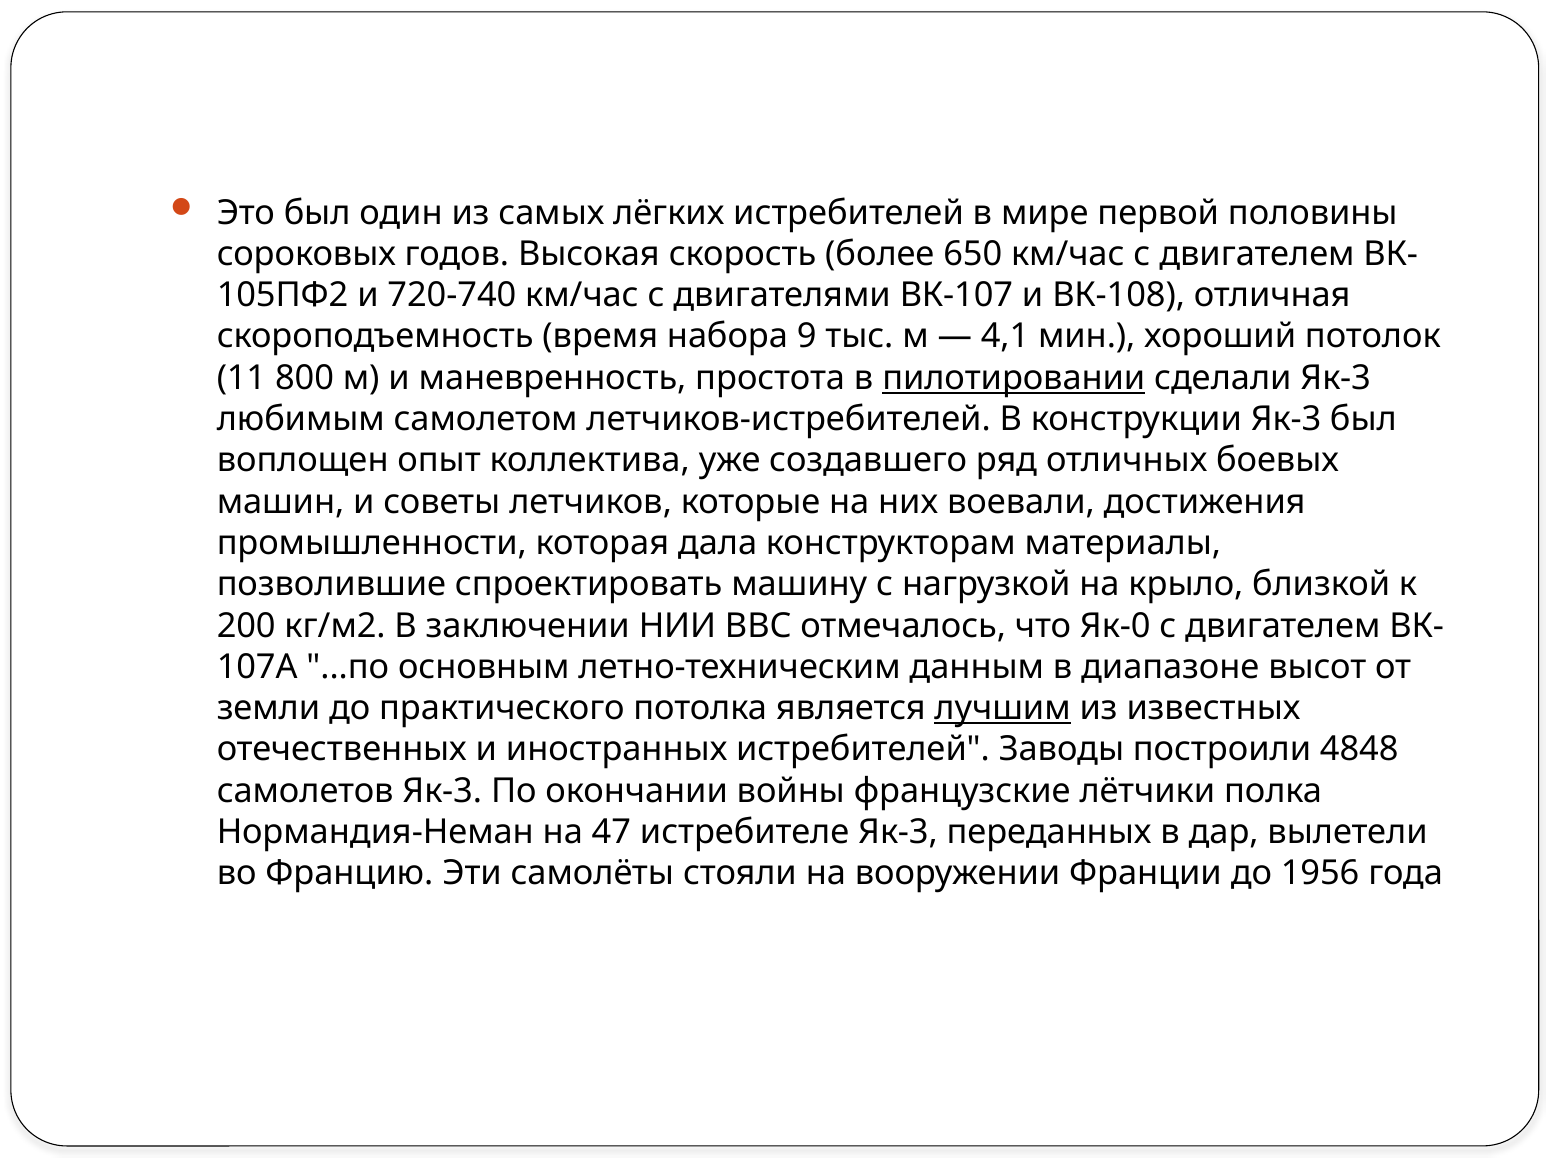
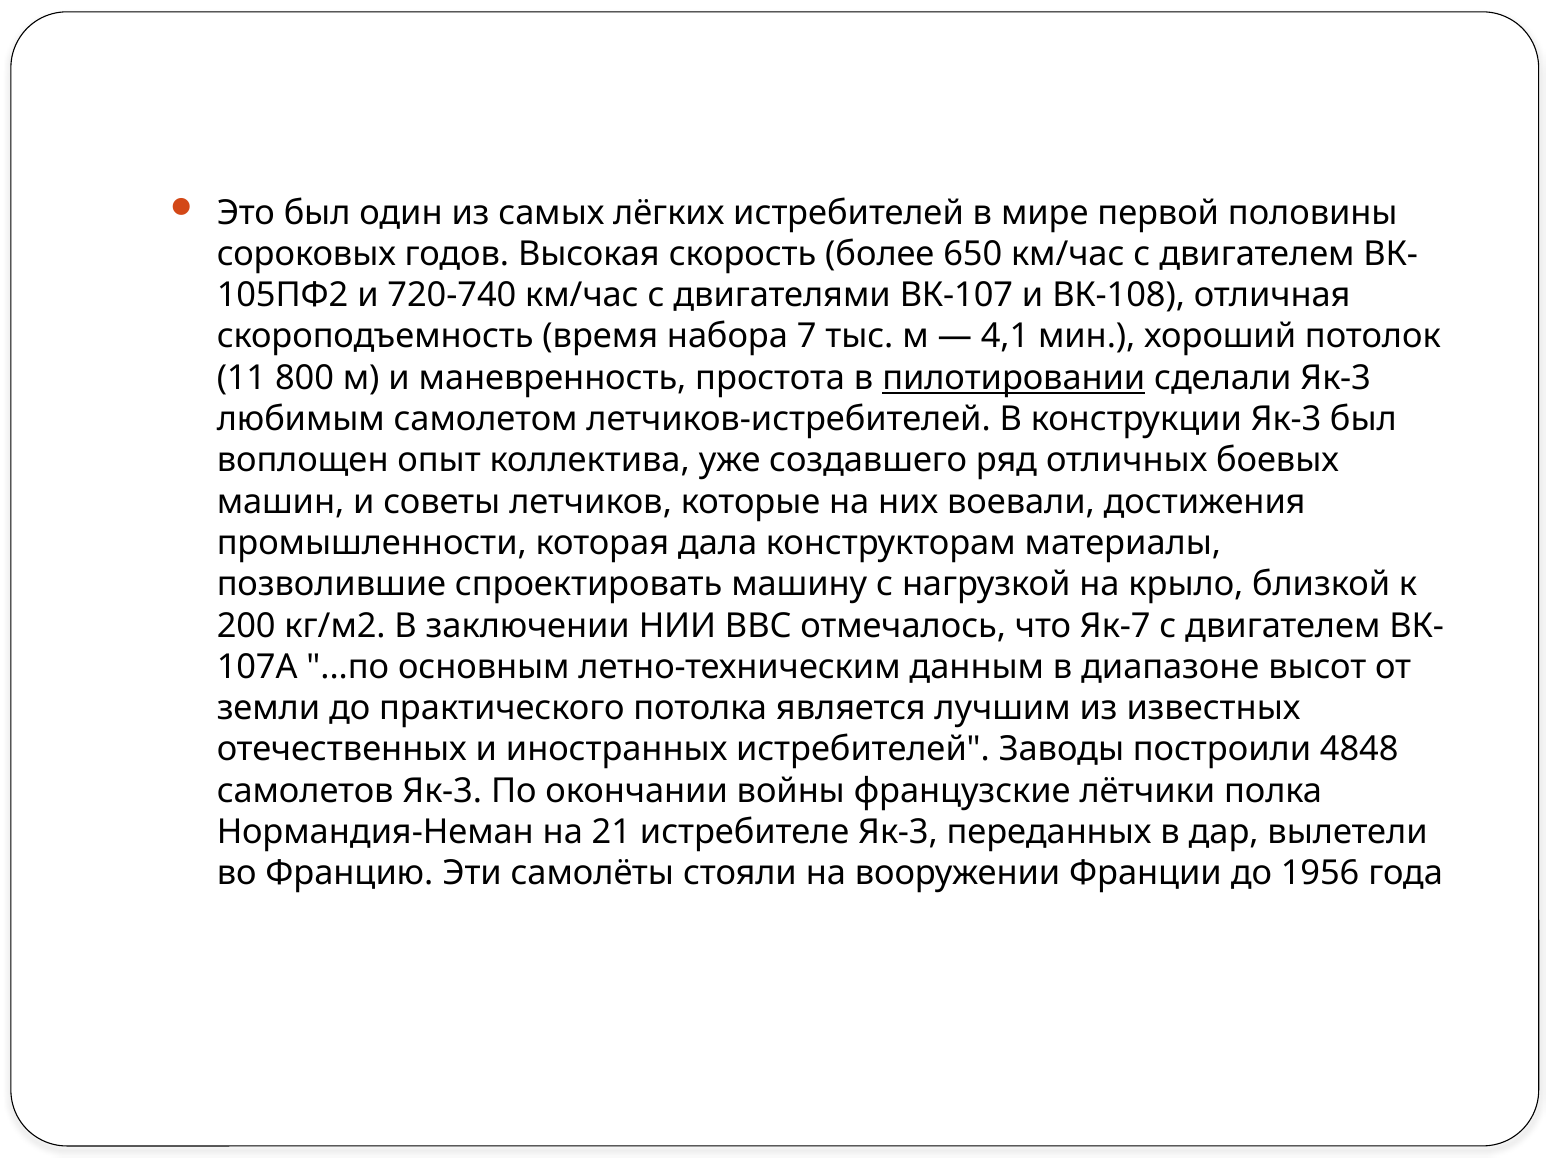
9: 9 -> 7
Як-0: Як-0 -> Як-7
лучшим underline: present -> none
47: 47 -> 21
